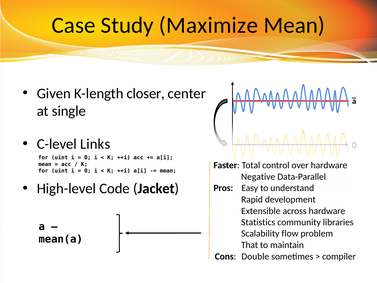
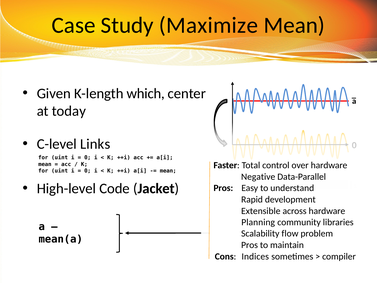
closer: closer -> which
single: single -> today
Statistics: Statistics -> Planning
That at (250, 245): That -> Pros
Double: Double -> Indices
